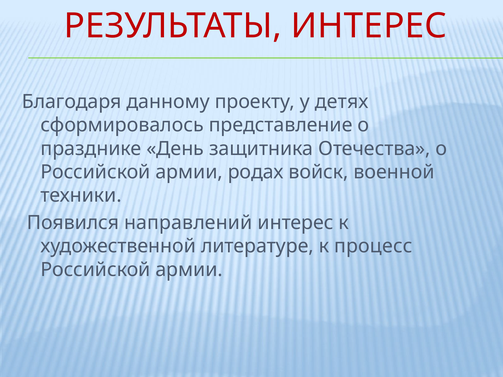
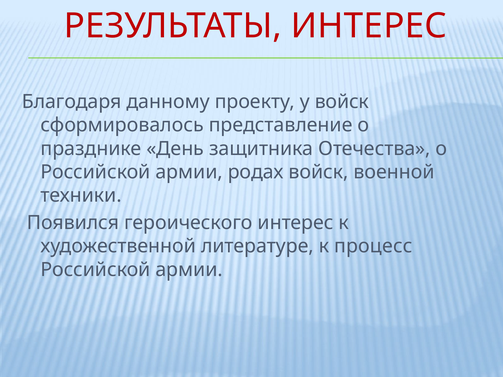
у детях: детях -> войск
направлений: направлений -> героического
